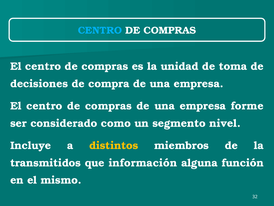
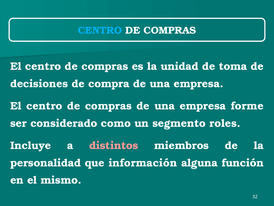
nivel: nivel -> roles
distintos colour: yellow -> pink
transmitidos: transmitidos -> personalidad
